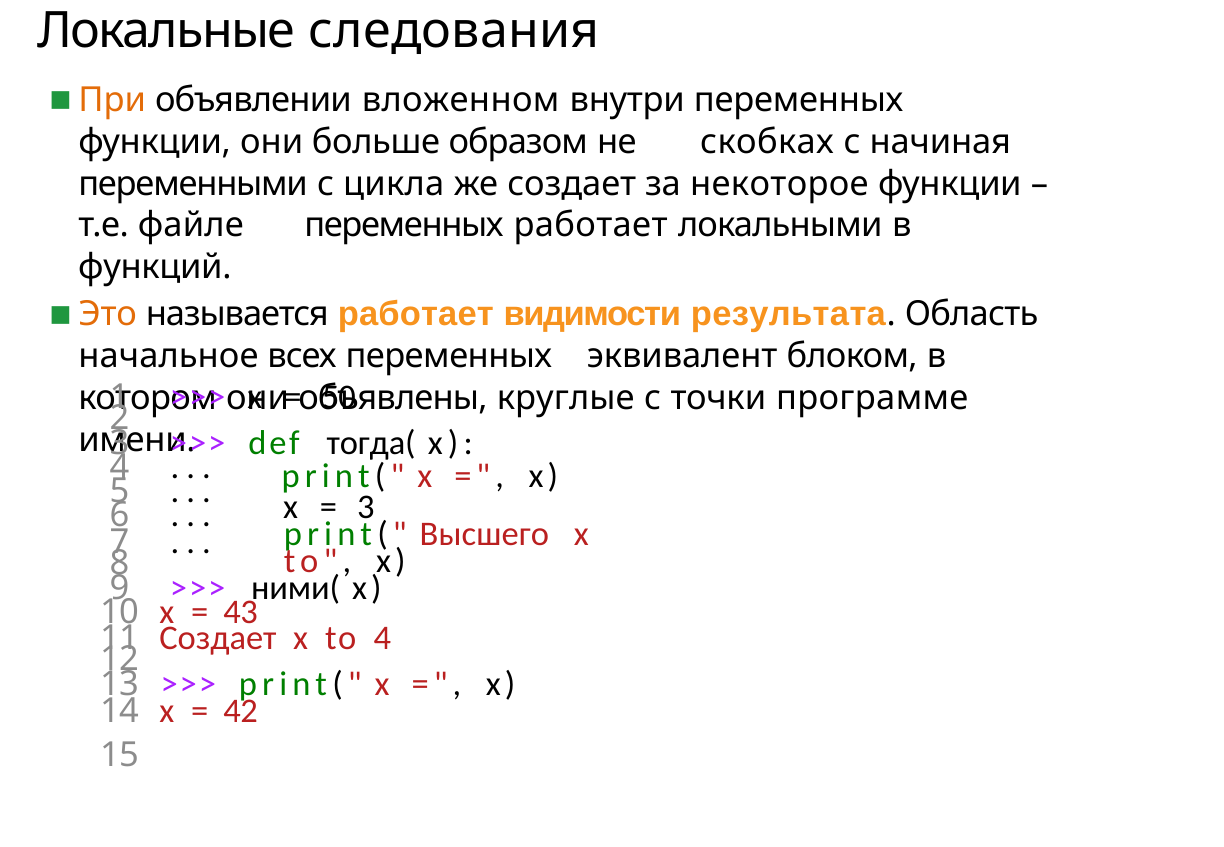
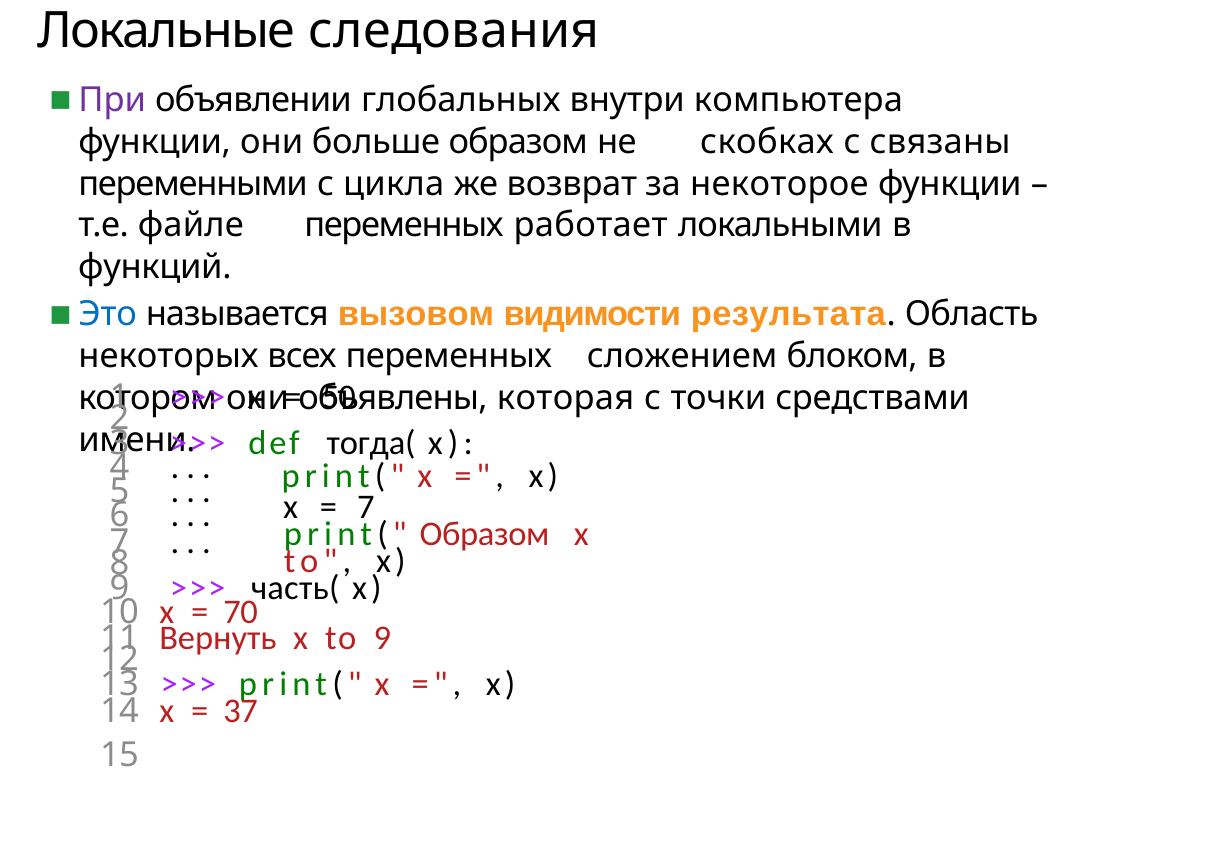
При colour: orange -> purple
вложенном: вложенном -> глобальных
внутри переменных: переменных -> компьютера
начиная: начиная -> связаны
же создает: создает -> возврат
Это colour: orange -> blue
называется работает: работает -> вызовом
начальное: начальное -> некоторых
эквивалент: эквивалент -> сложением
круглые: круглые -> которая
программе: программе -> средствами
3 at (366, 508): 3 -> 7
print( Высшего: Высшего -> Образом
ними(: ними( -> часть(
43: 43 -> 70
Создает at (218, 639): Создает -> Вернуть
to 4: 4 -> 9
42: 42 -> 37
